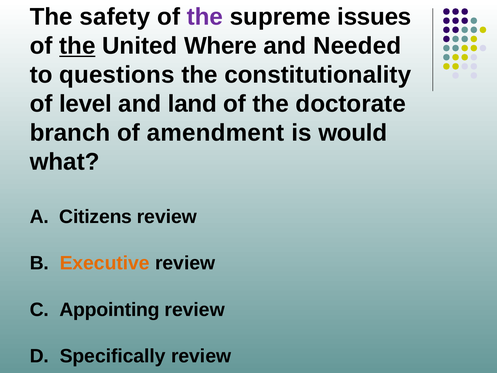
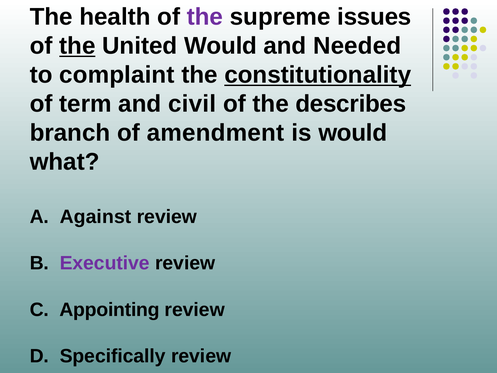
safety: safety -> health
United Where: Where -> Would
questions: questions -> complaint
constitutionality underline: none -> present
level: level -> term
land: land -> civil
doctorate: doctorate -> describes
Citizens: Citizens -> Against
Executive colour: orange -> purple
